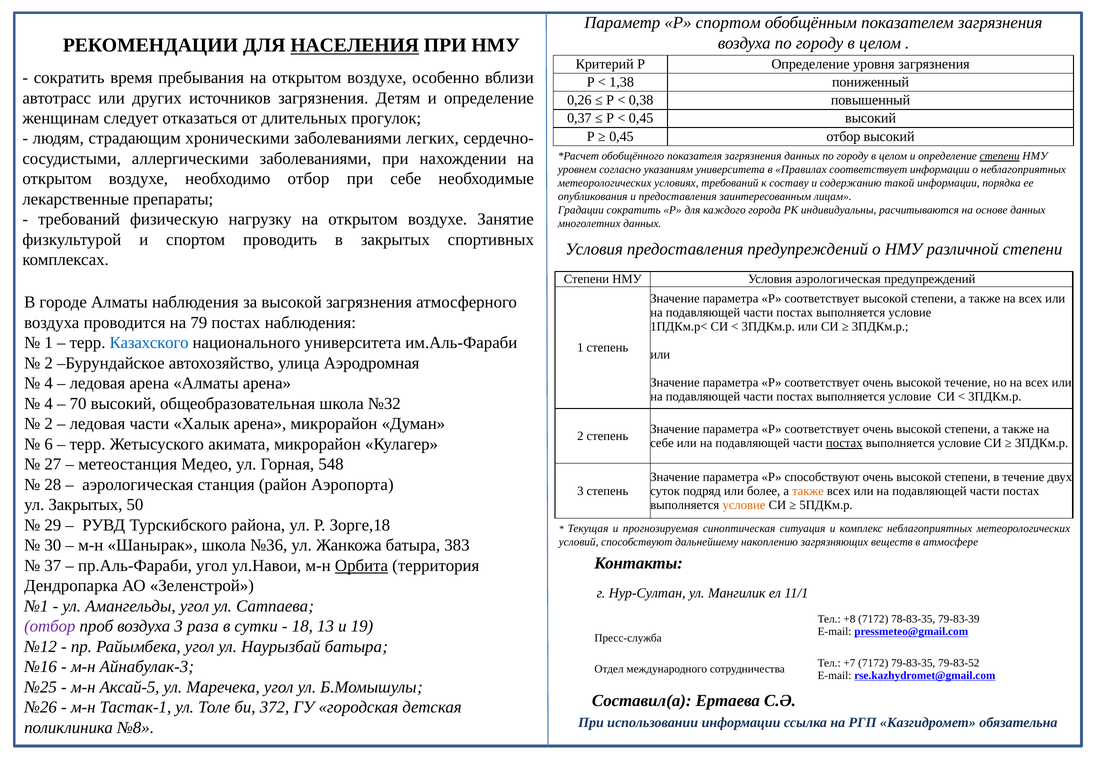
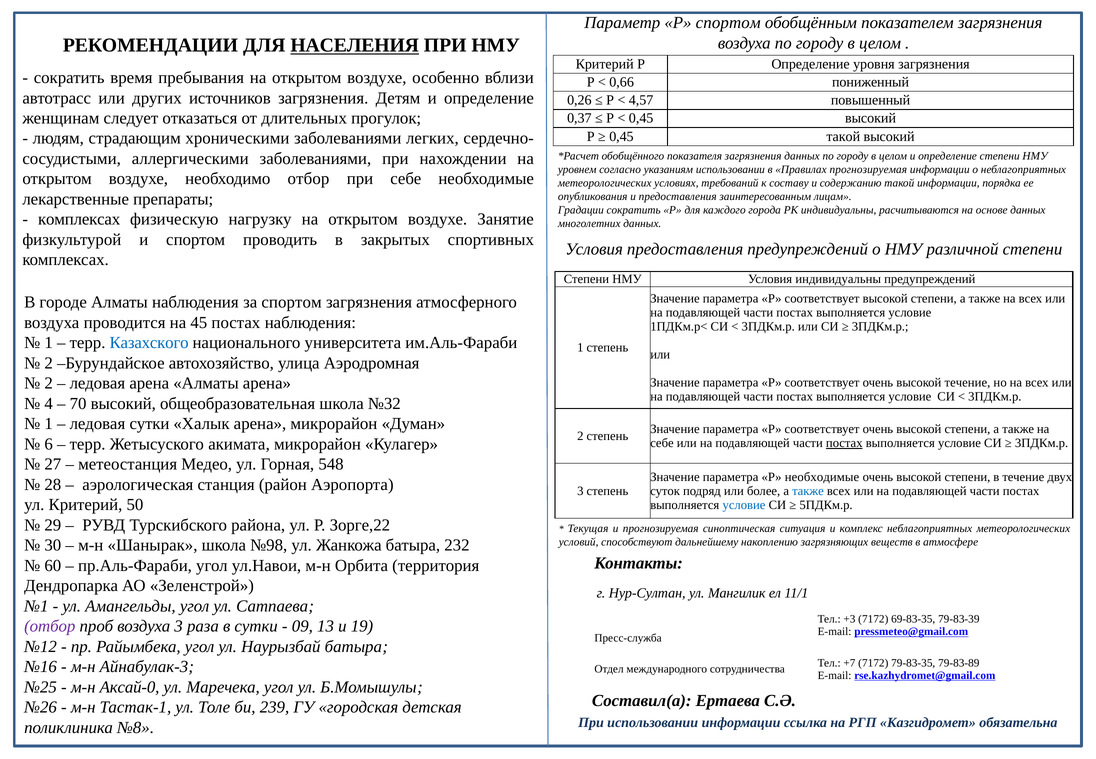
1,38: 1,38 -> 0,66
0,38: 0,38 -> 4,57
0,45 отбор: отбор -> такой
степени at (1000, 156) underline: present -> none
указаниям университета: университета -> использовании
Правилах соответствует: соответствует -> прогнозируемая
требований at (79, 219): требований -> комплексах
Условия аэрологическая: аэрологическая -> индивидуальны
за высокой: высокой -> спортом
79: 79 -> 45
4 at (49, 383): 4 -> 2
2 at (49, 424): 2 -> 1
ледовая части: части -> сутки
Р способствуют: способствуют -> необходимые
также at (808, 491) colour: orange -> blue
ул Закрытых: Закрытых -> Критерий
условие at (744, 505) colour: orange -> blue
Зорге,18: Зорге,18 -> Зорге,22
№36: №36 -> №98
383: 383 -> 232
37: 37 -> 60
Орбита underline: present -> none
+8: +8 -> +3
78-83-35: 78-83-35 -> 69-83-35
18: 18 -> 09
79-83-52: 79-83-52 -> 79-83-89
Аксай-5: Аксай-5 -> Аксай-0
372: 372 -> 239
